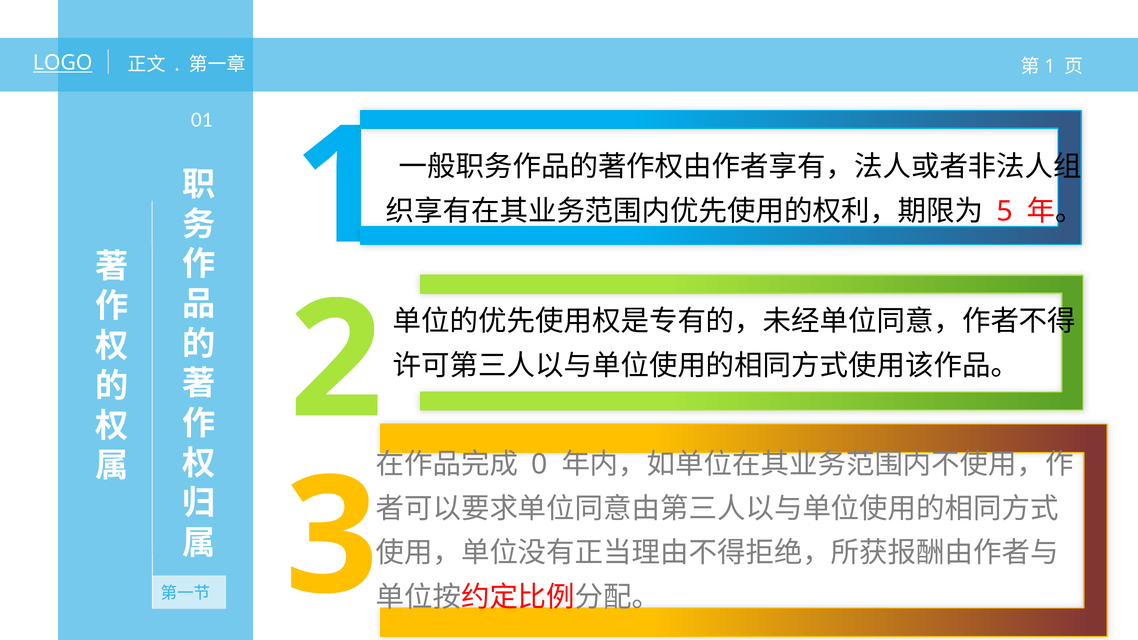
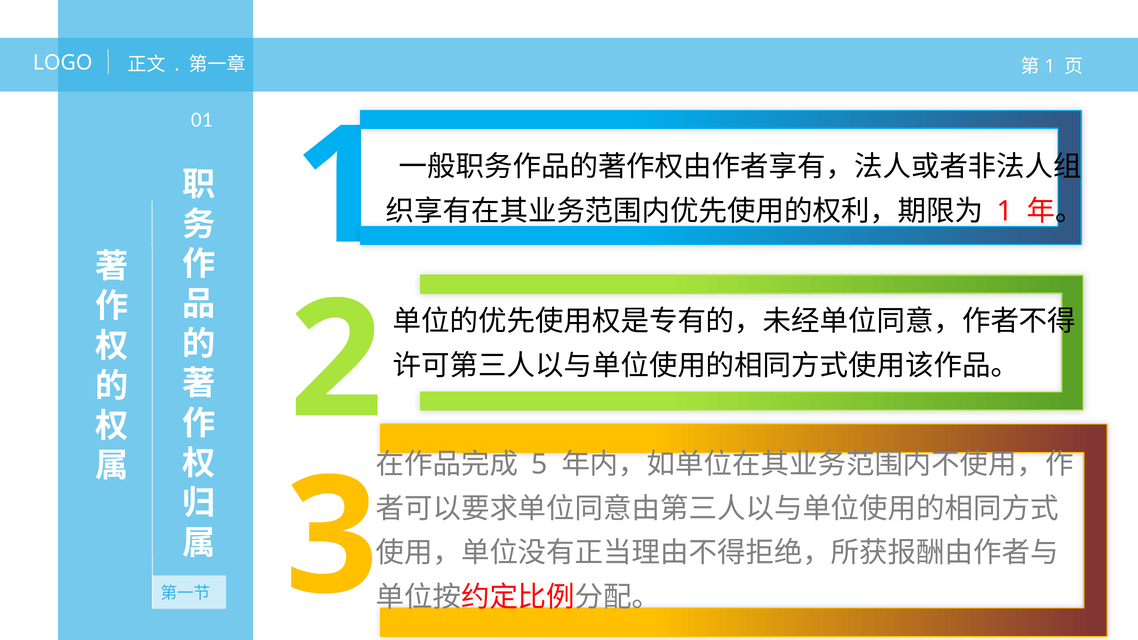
LOGO underline: present -> none
5 at (1005, 211): 5 -> 1
0: 0 -> 5
